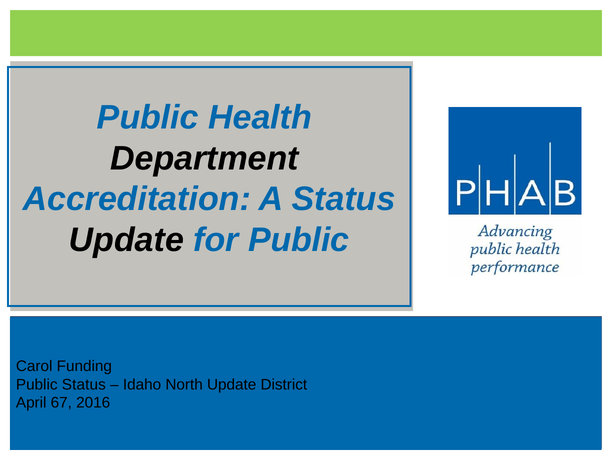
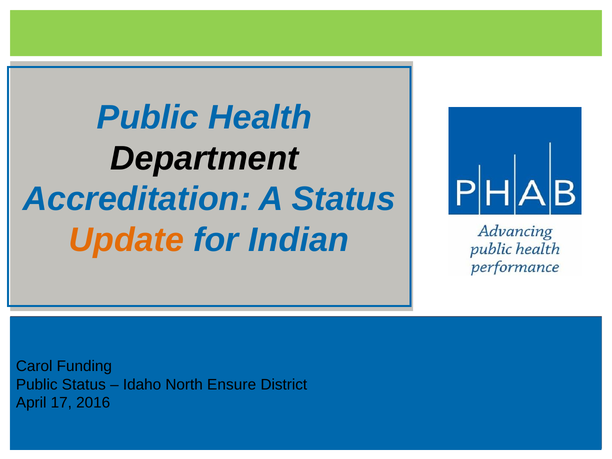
Update at (126, 240) colour: black -> orange
for Public: Public -> Indian
North Update: Update -> Ensure
67: 67 -> 17
